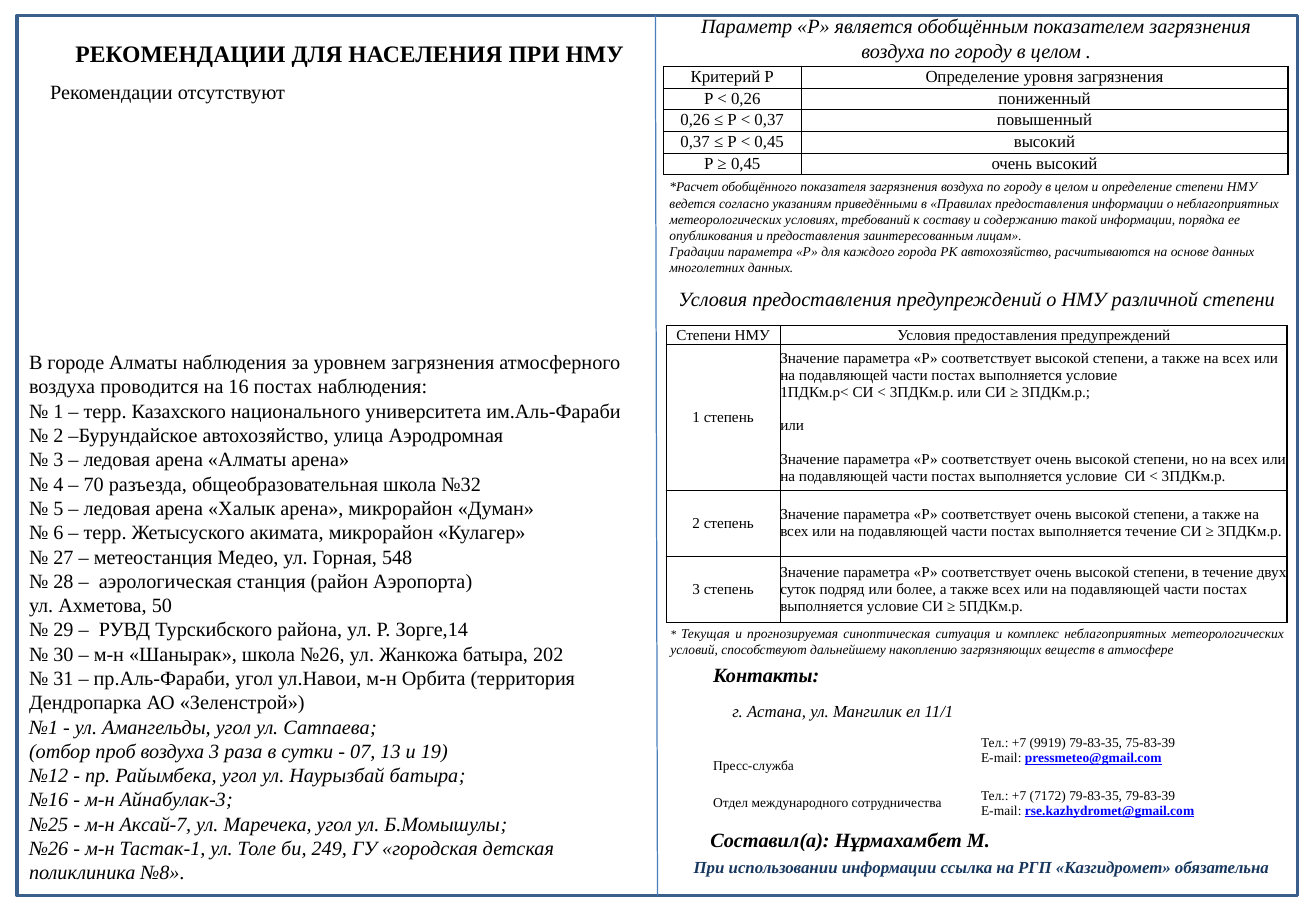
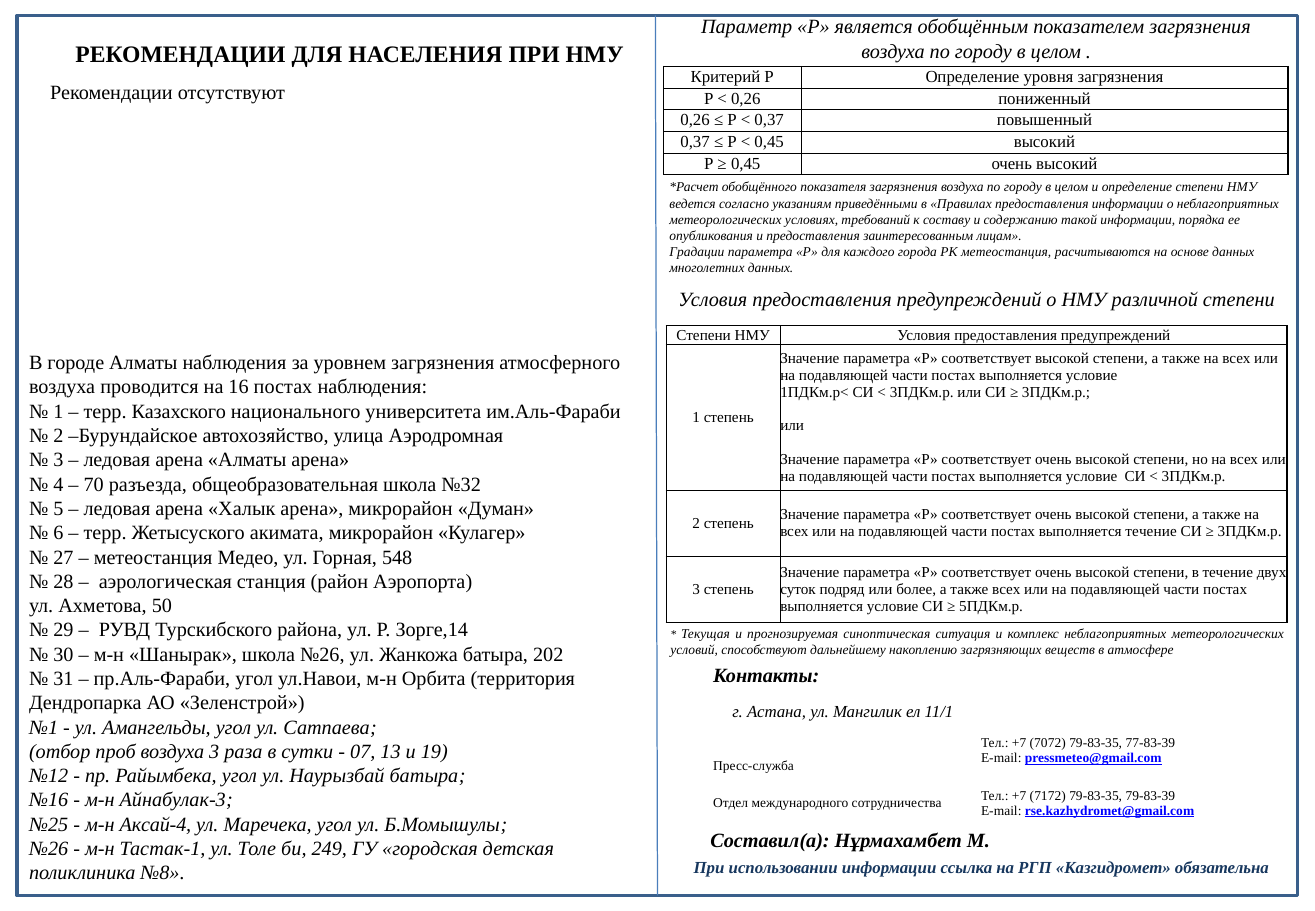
РК автохозяйство: автохозяйство -> метеостанция
9919: 9919 -> 7072
75-83-39: 75-83-39 -> 77-83-39
Аксай-7: Аксай-7 -> Аксай-4
